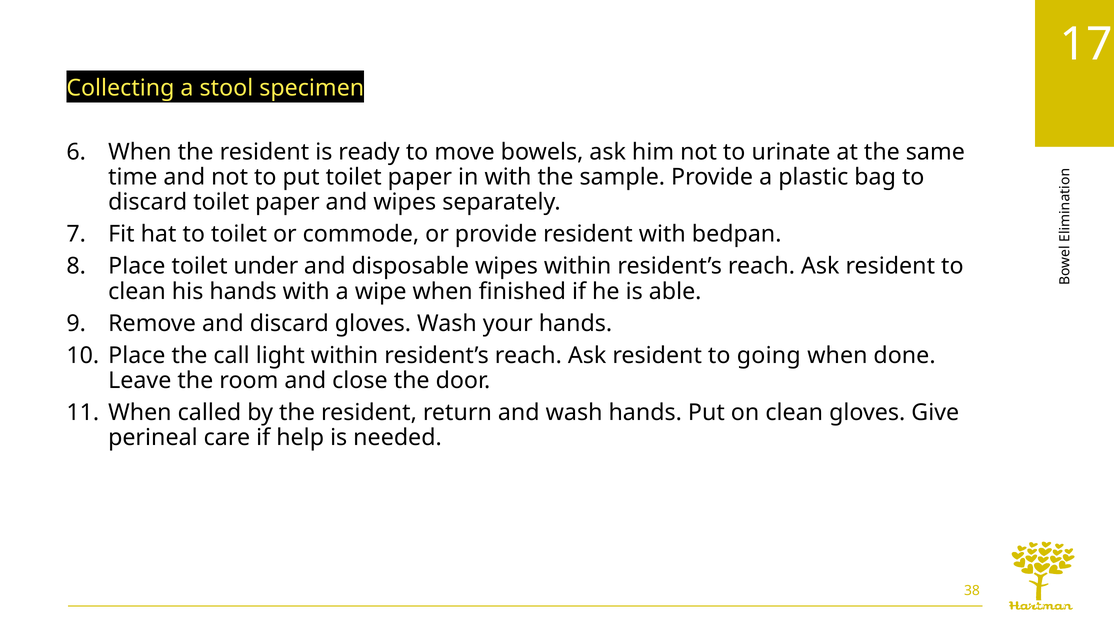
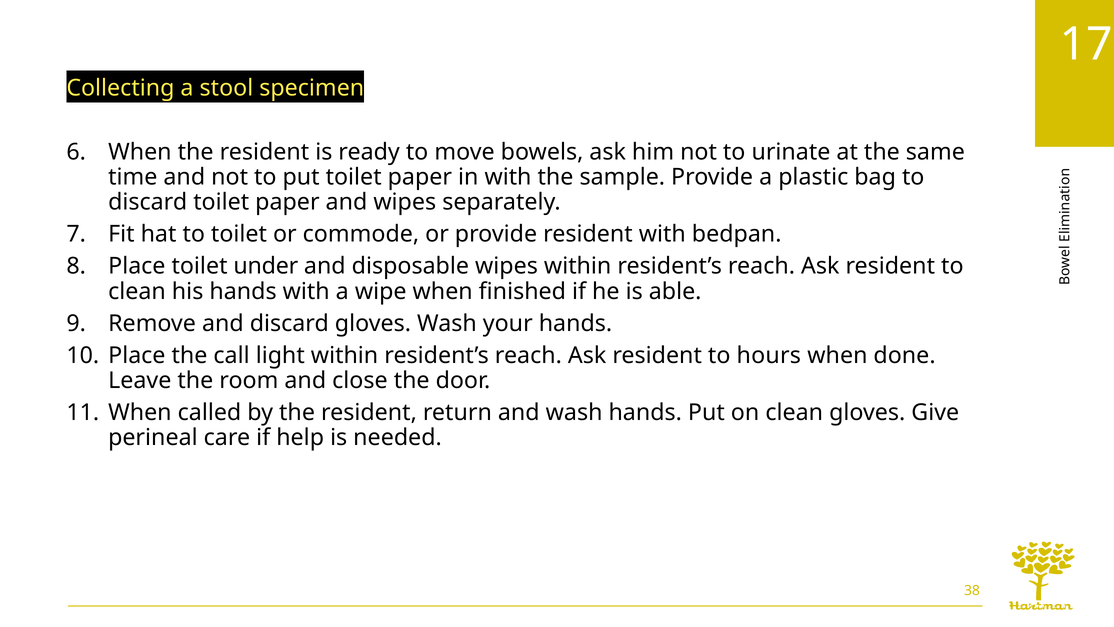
going: going -> hours
